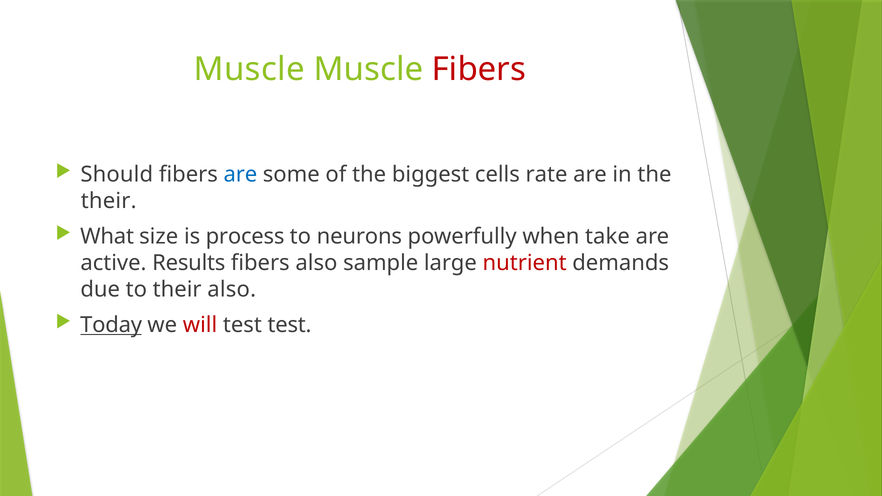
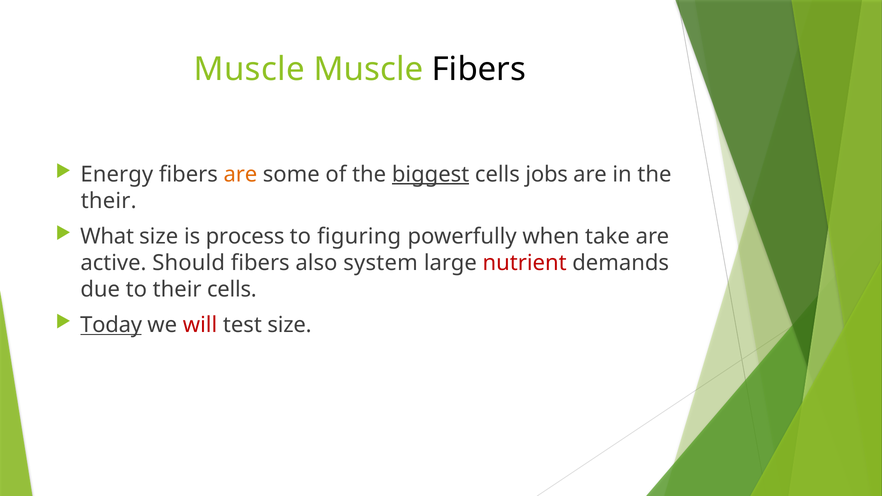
Fibers at (479, 70) colour: red -> black
Should: Should -> Energy
are at (240, 174) colour: blue -> orange
biggest underline: none -> present
rate: rate -> jobs
neurons: neurons -> figuring
Results: Results -> Should
sample: sample -> system
their also: also -> cells
test test: test -> size
